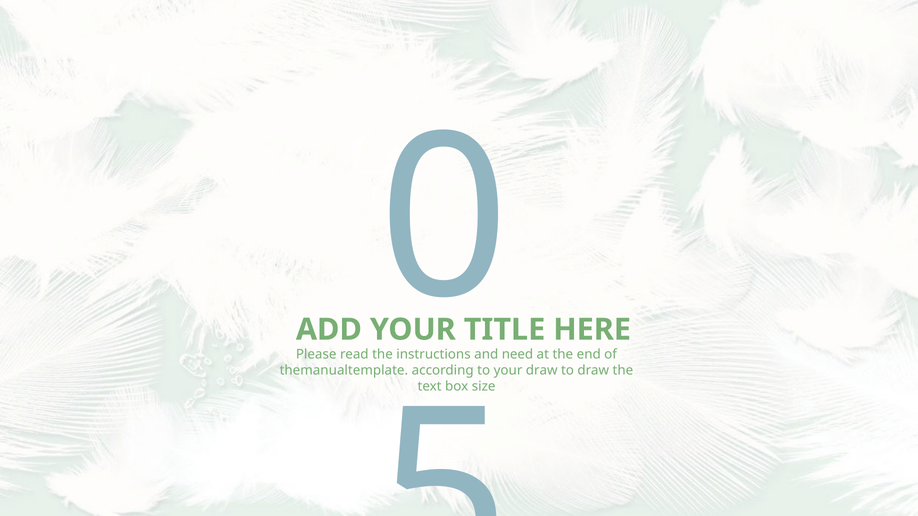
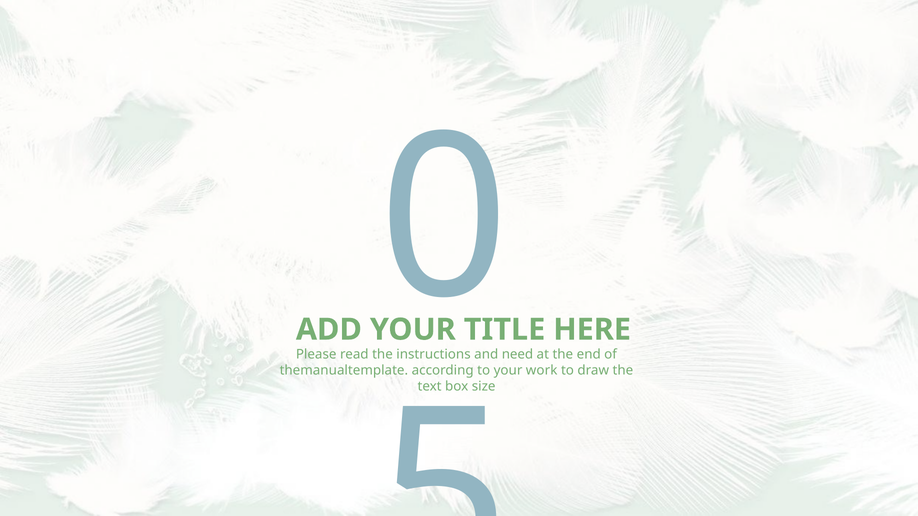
draw at (542, 371): draw -> work
